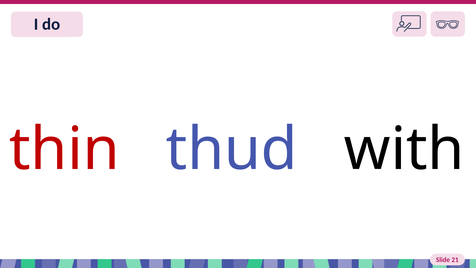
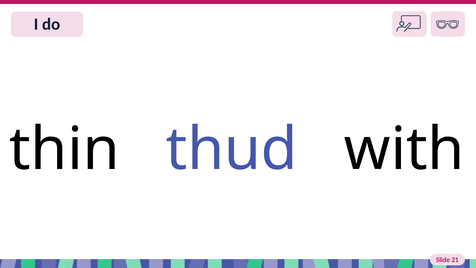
thin colour: red -> black
